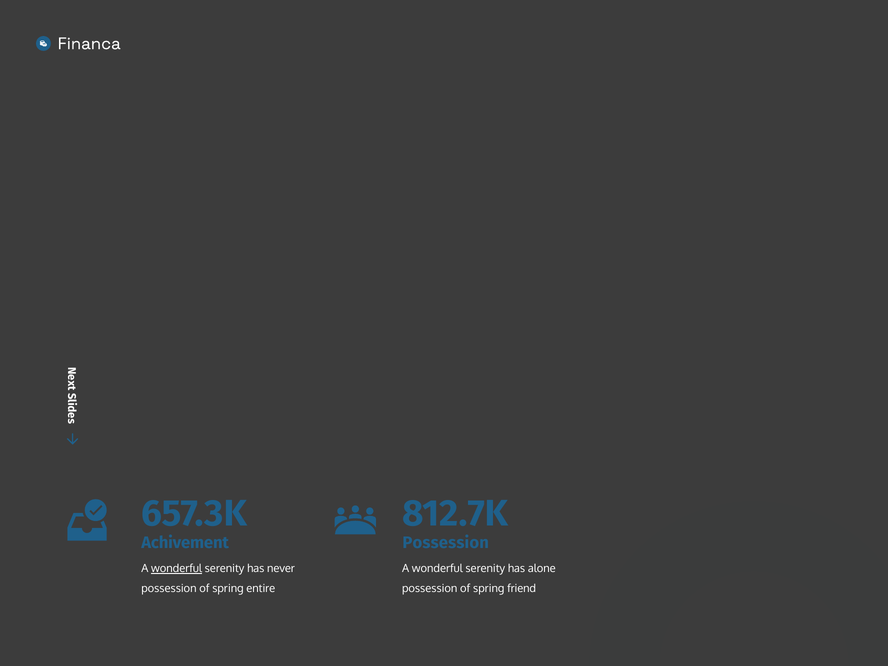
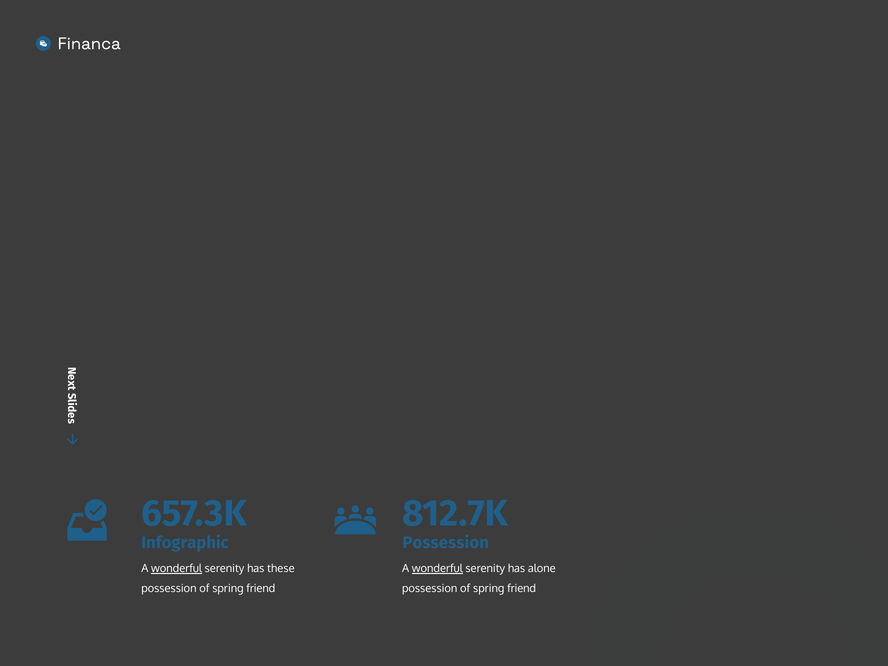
Achivement: Achivement -> Infographic
never: never -> these
wonderful at (437, 569) underline: none -> present
entire at (261, 589): entire -> friend
